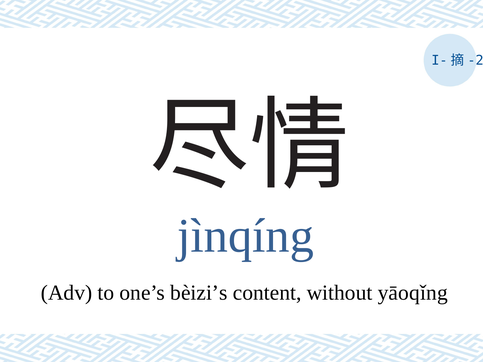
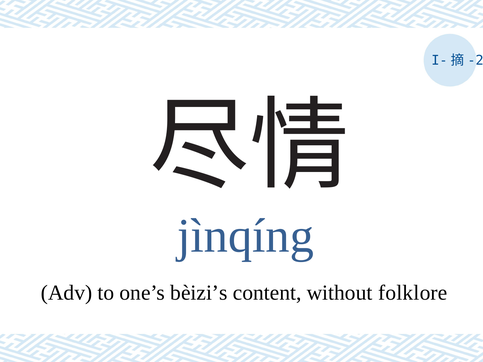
yāoqǐng: yāoqǐng -> folklore
